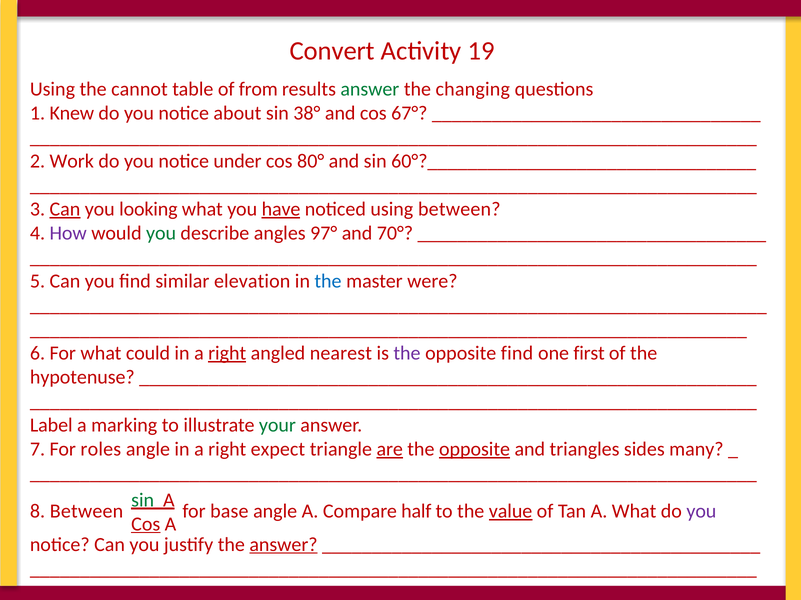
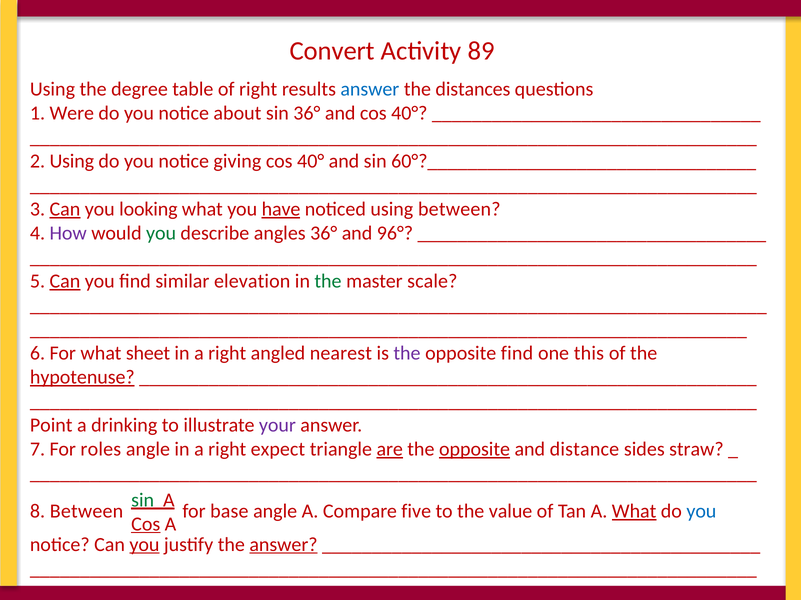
19: 19 -> 89
cannot: cannot -> degree
of from: from -> right
answer at (370, 89) colour: green -> blue
changing: changing -> distances
Knew: Knew -> Were
sin 38°: 38° -> 36°
and cos 67°: 67° -> 40°
2 Work: Work -> Using
under: under -> giving
80° at (311, 161): 80° -> 40°
angles 97°: 97° -> 36°
70°: 70° -> 96°
Can at (65, 282) underline: none -> present
the at (328, 282) colour: blue -> green
were: were -> scale
could: could -> sheet
right at (227, 354) underline: present -> none
first: first -> this
hypotenuse underline: none -> present
Label: Label -> Point
marking: marking -> drinking
your colour: green -> purple
triangles: triangles -> distance
many: many -> straw
half: half -> five
value underline: present -> none
What at (634, 512) underline: none -> present
you at (701, 512) colour: purple -> blue
you at (144, 545) underline: none -> present
